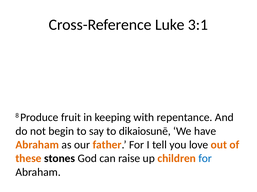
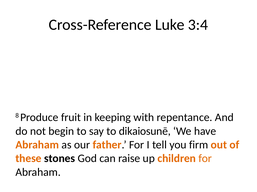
3:1: 3:1 -> 3:4
love: love -> firm
for at (205, 159) colour: blue -> orange
